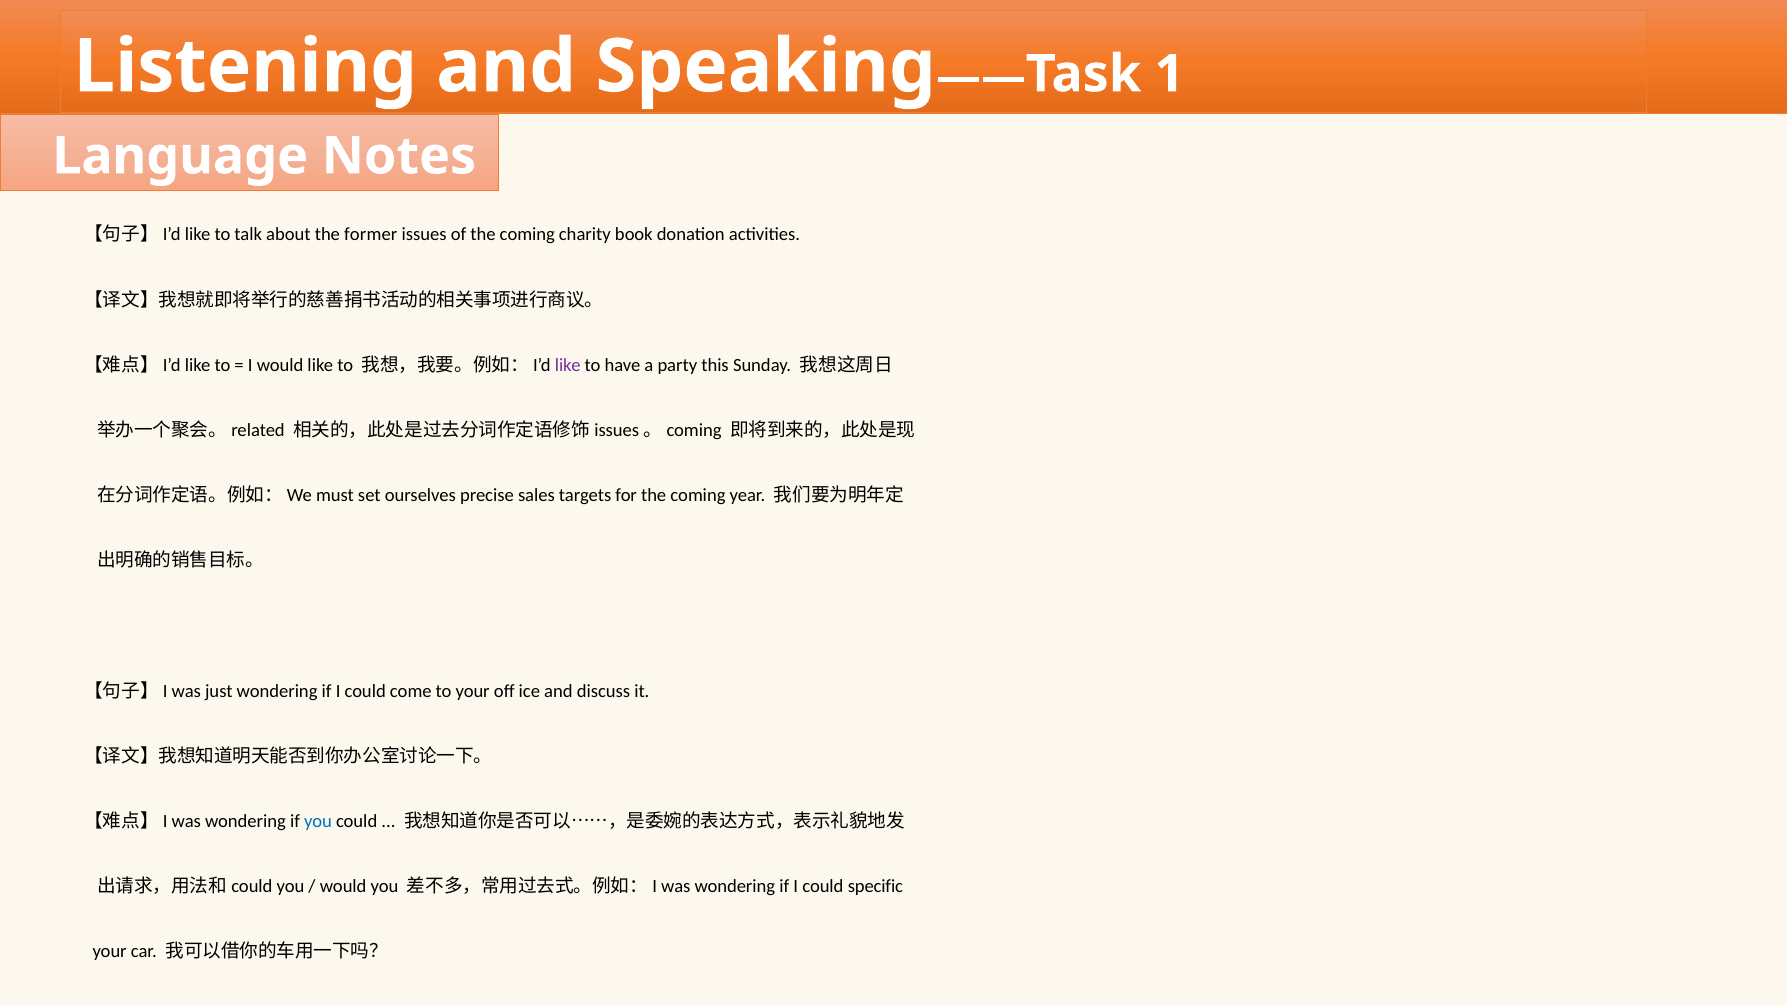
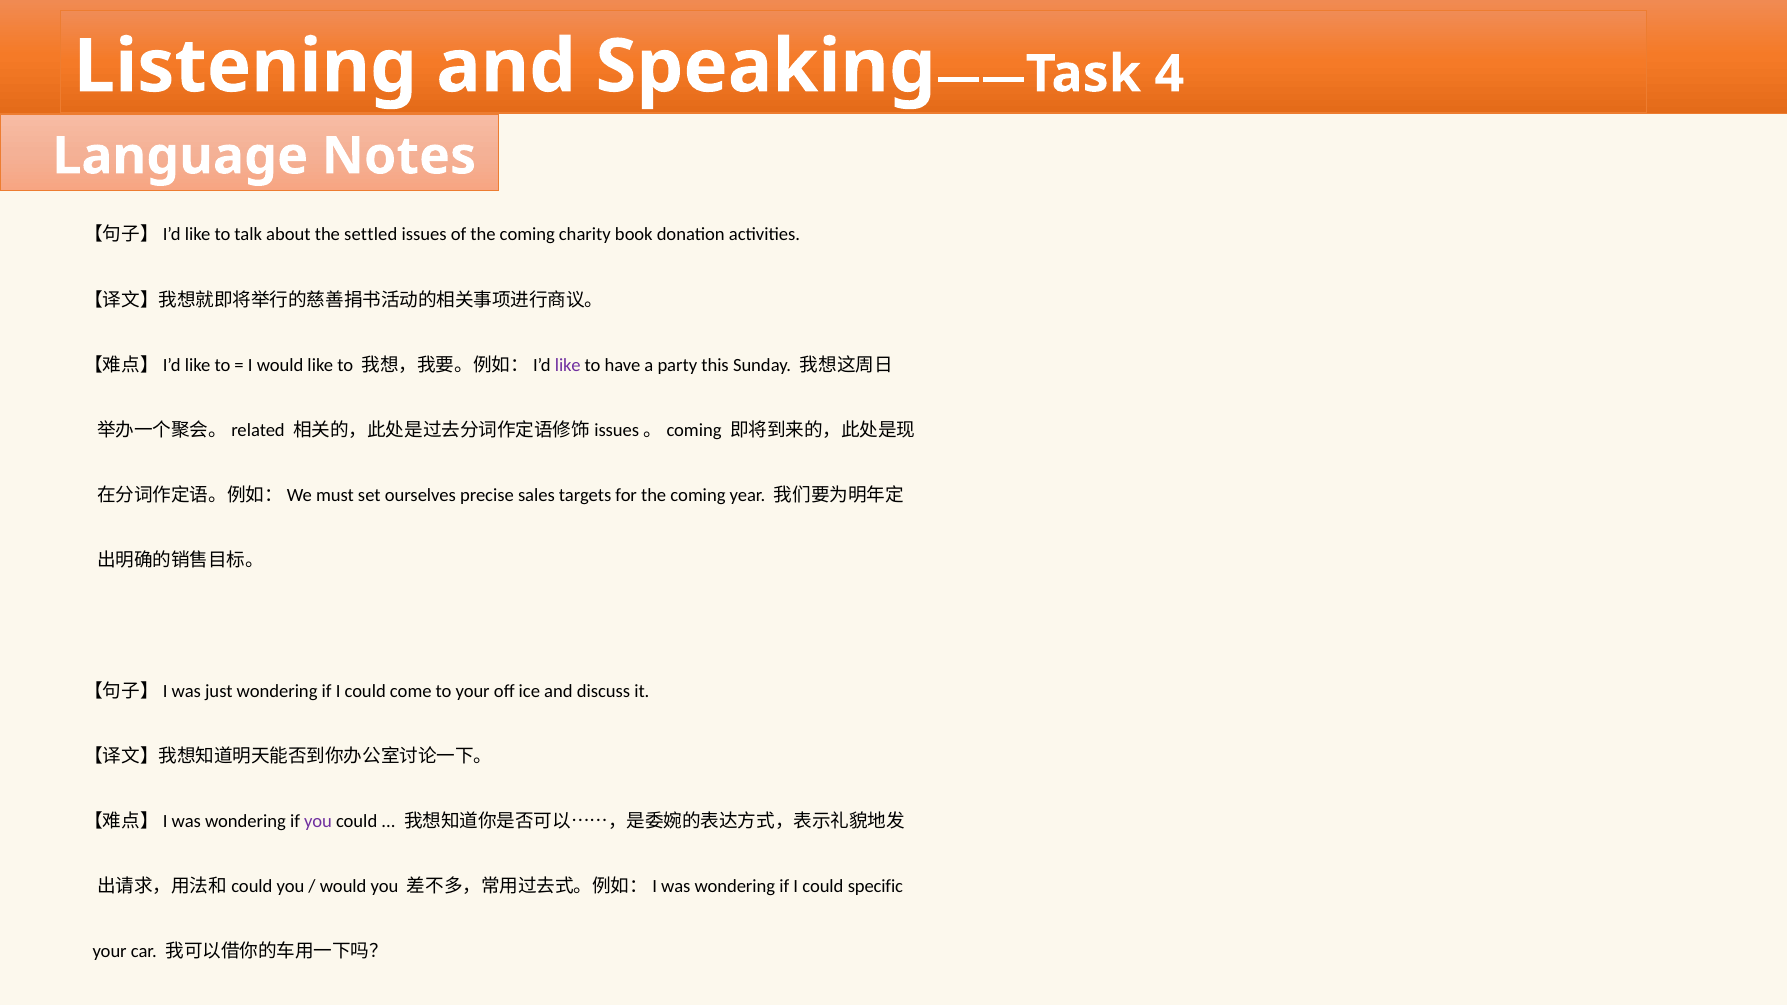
1: 1 -> 4
former: former -> settled
you at (318, 821) colour: blue -> purple
